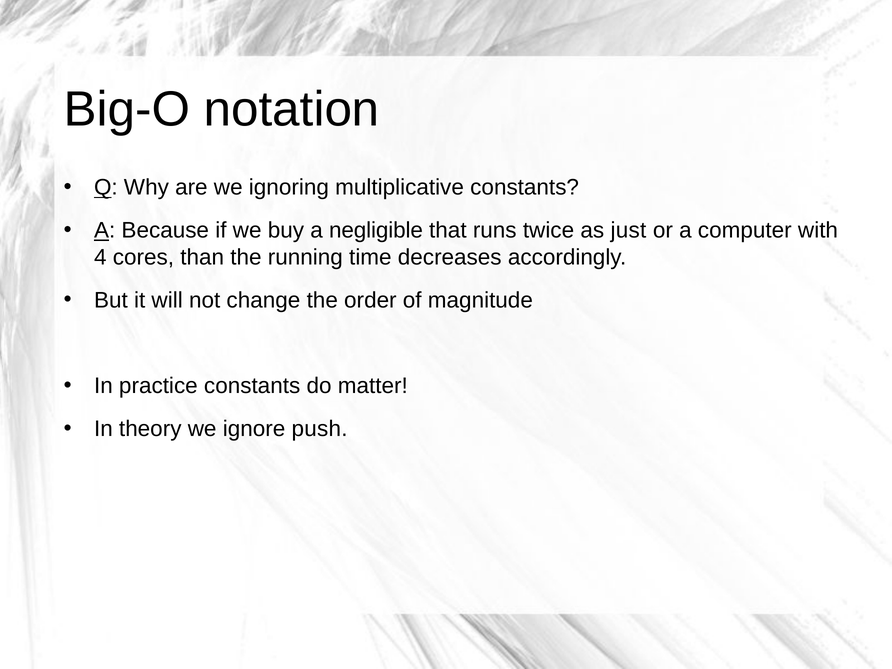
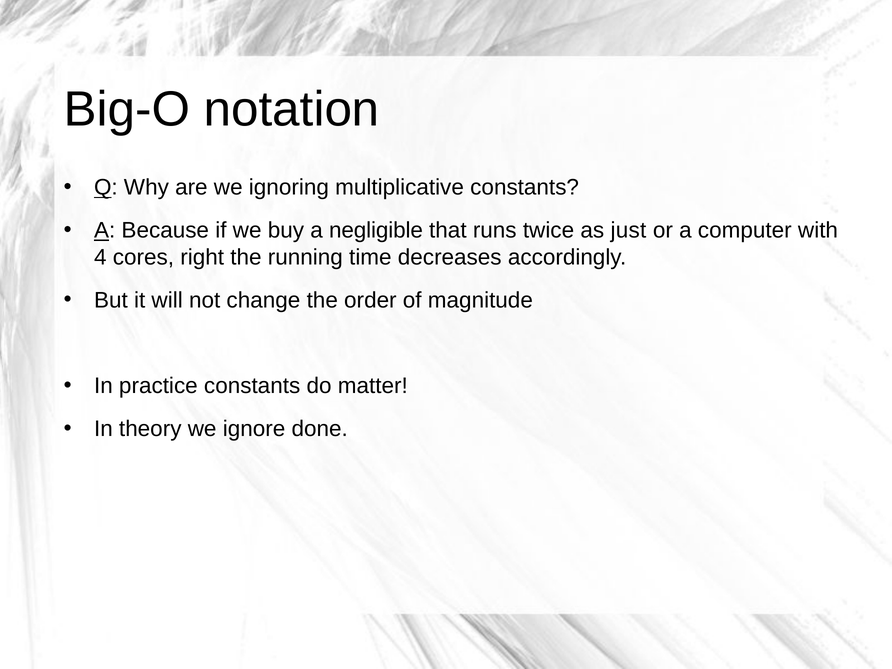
than: than -> right
push: push -> done
